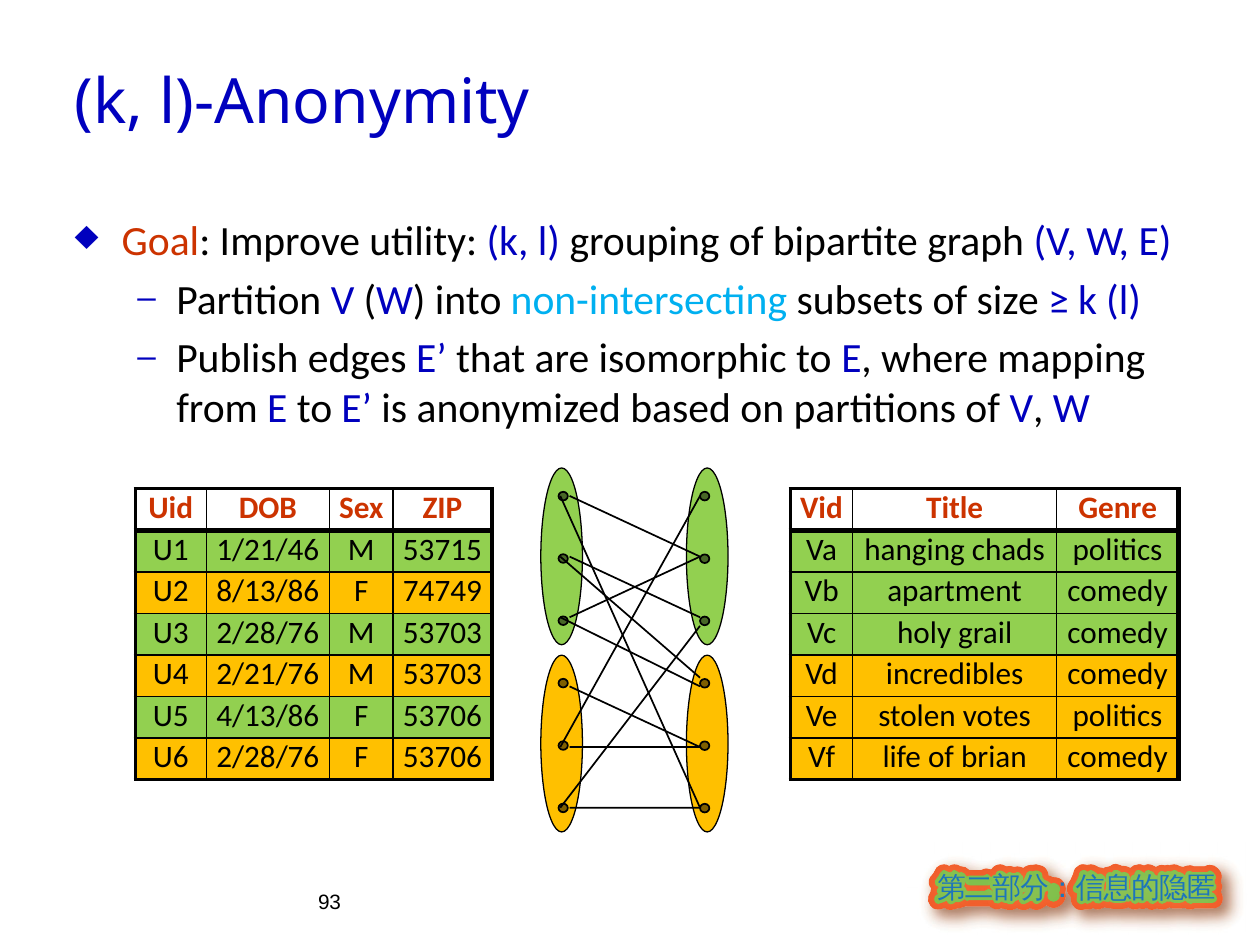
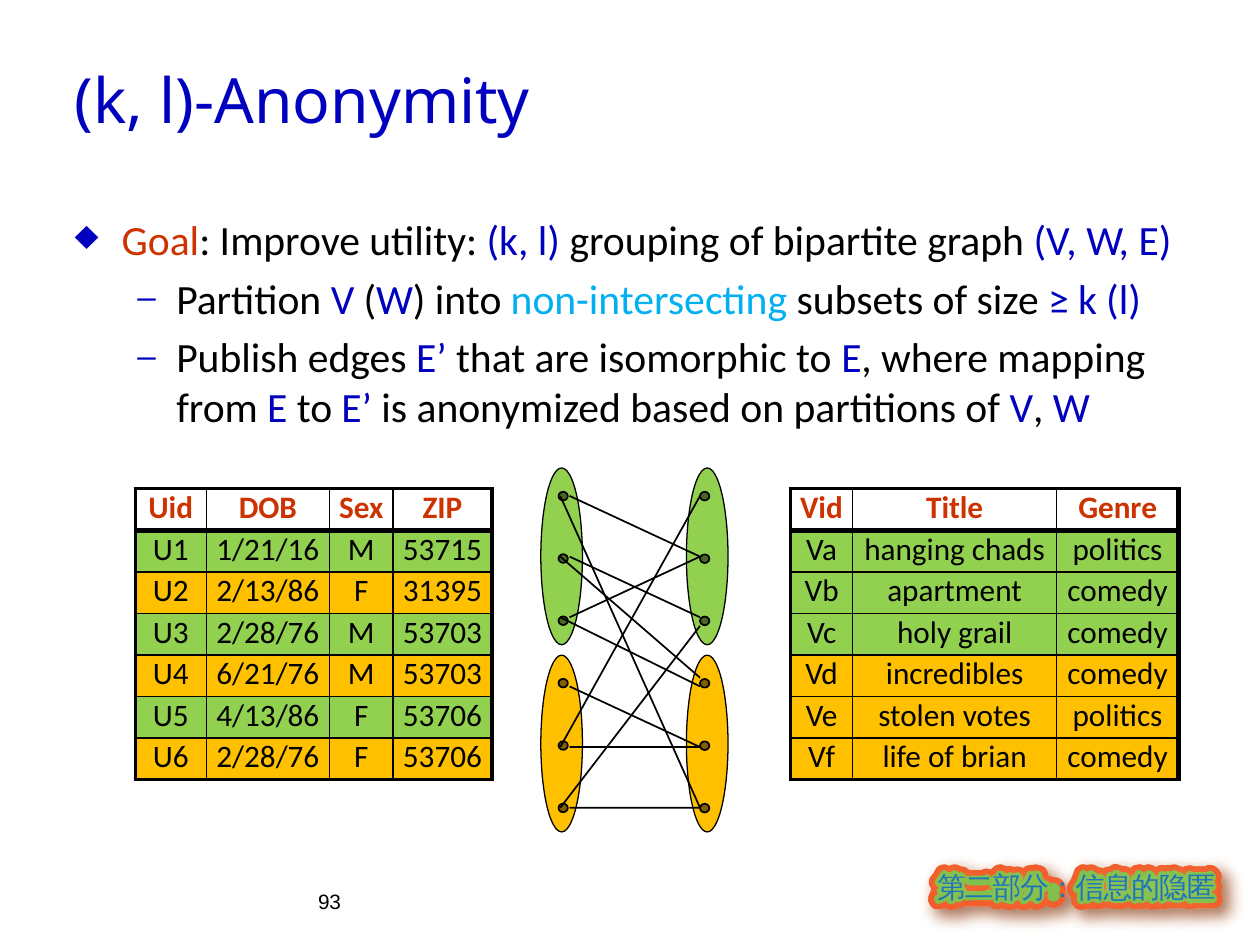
1/21/46: 1/21/46 -> 1/21/16
8/13/86: 8/13/86 -> 2/13/86
74749: 74749 -> 31395
2/21/76: 2/21/76 -> 6/21/76
